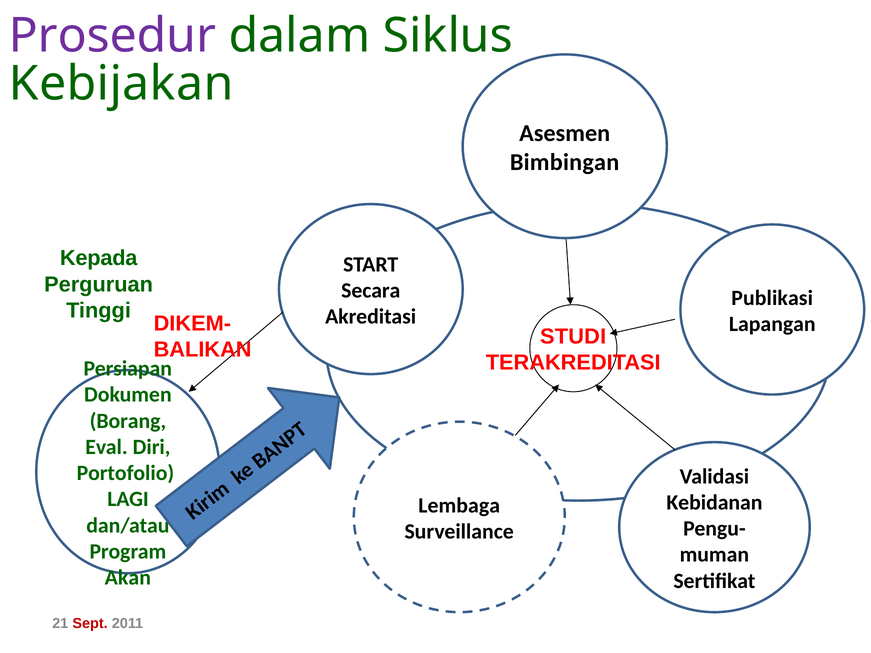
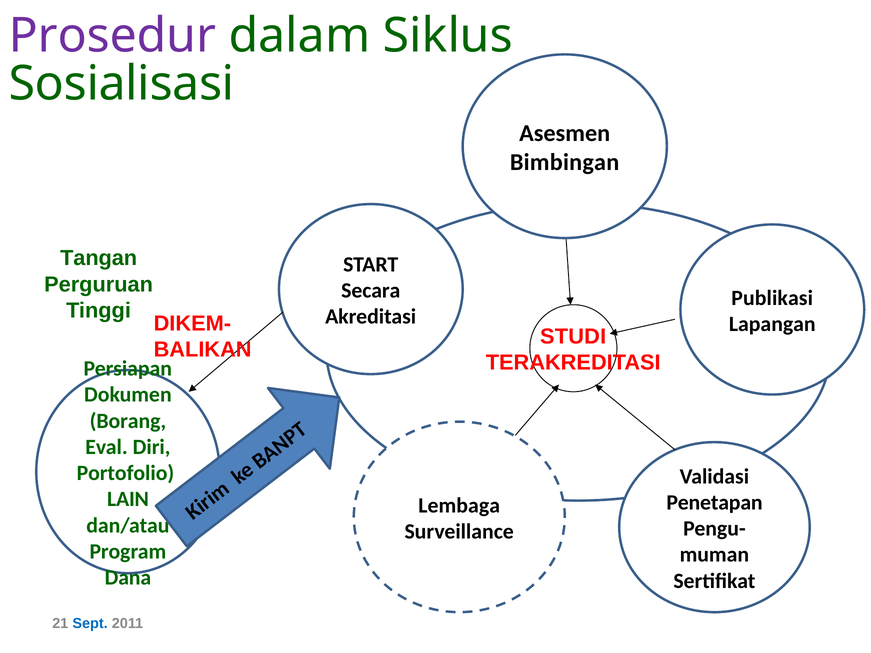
Kebijakan: Kebijakan -> Sosialisasi
Kepada: Kepada -> Tangan
LAGI: LAGI -> LAIN
Kebidanan: Kebidanan -> Penetapan
Akan: Akan -> Dana
Sept colour: red -> blue
